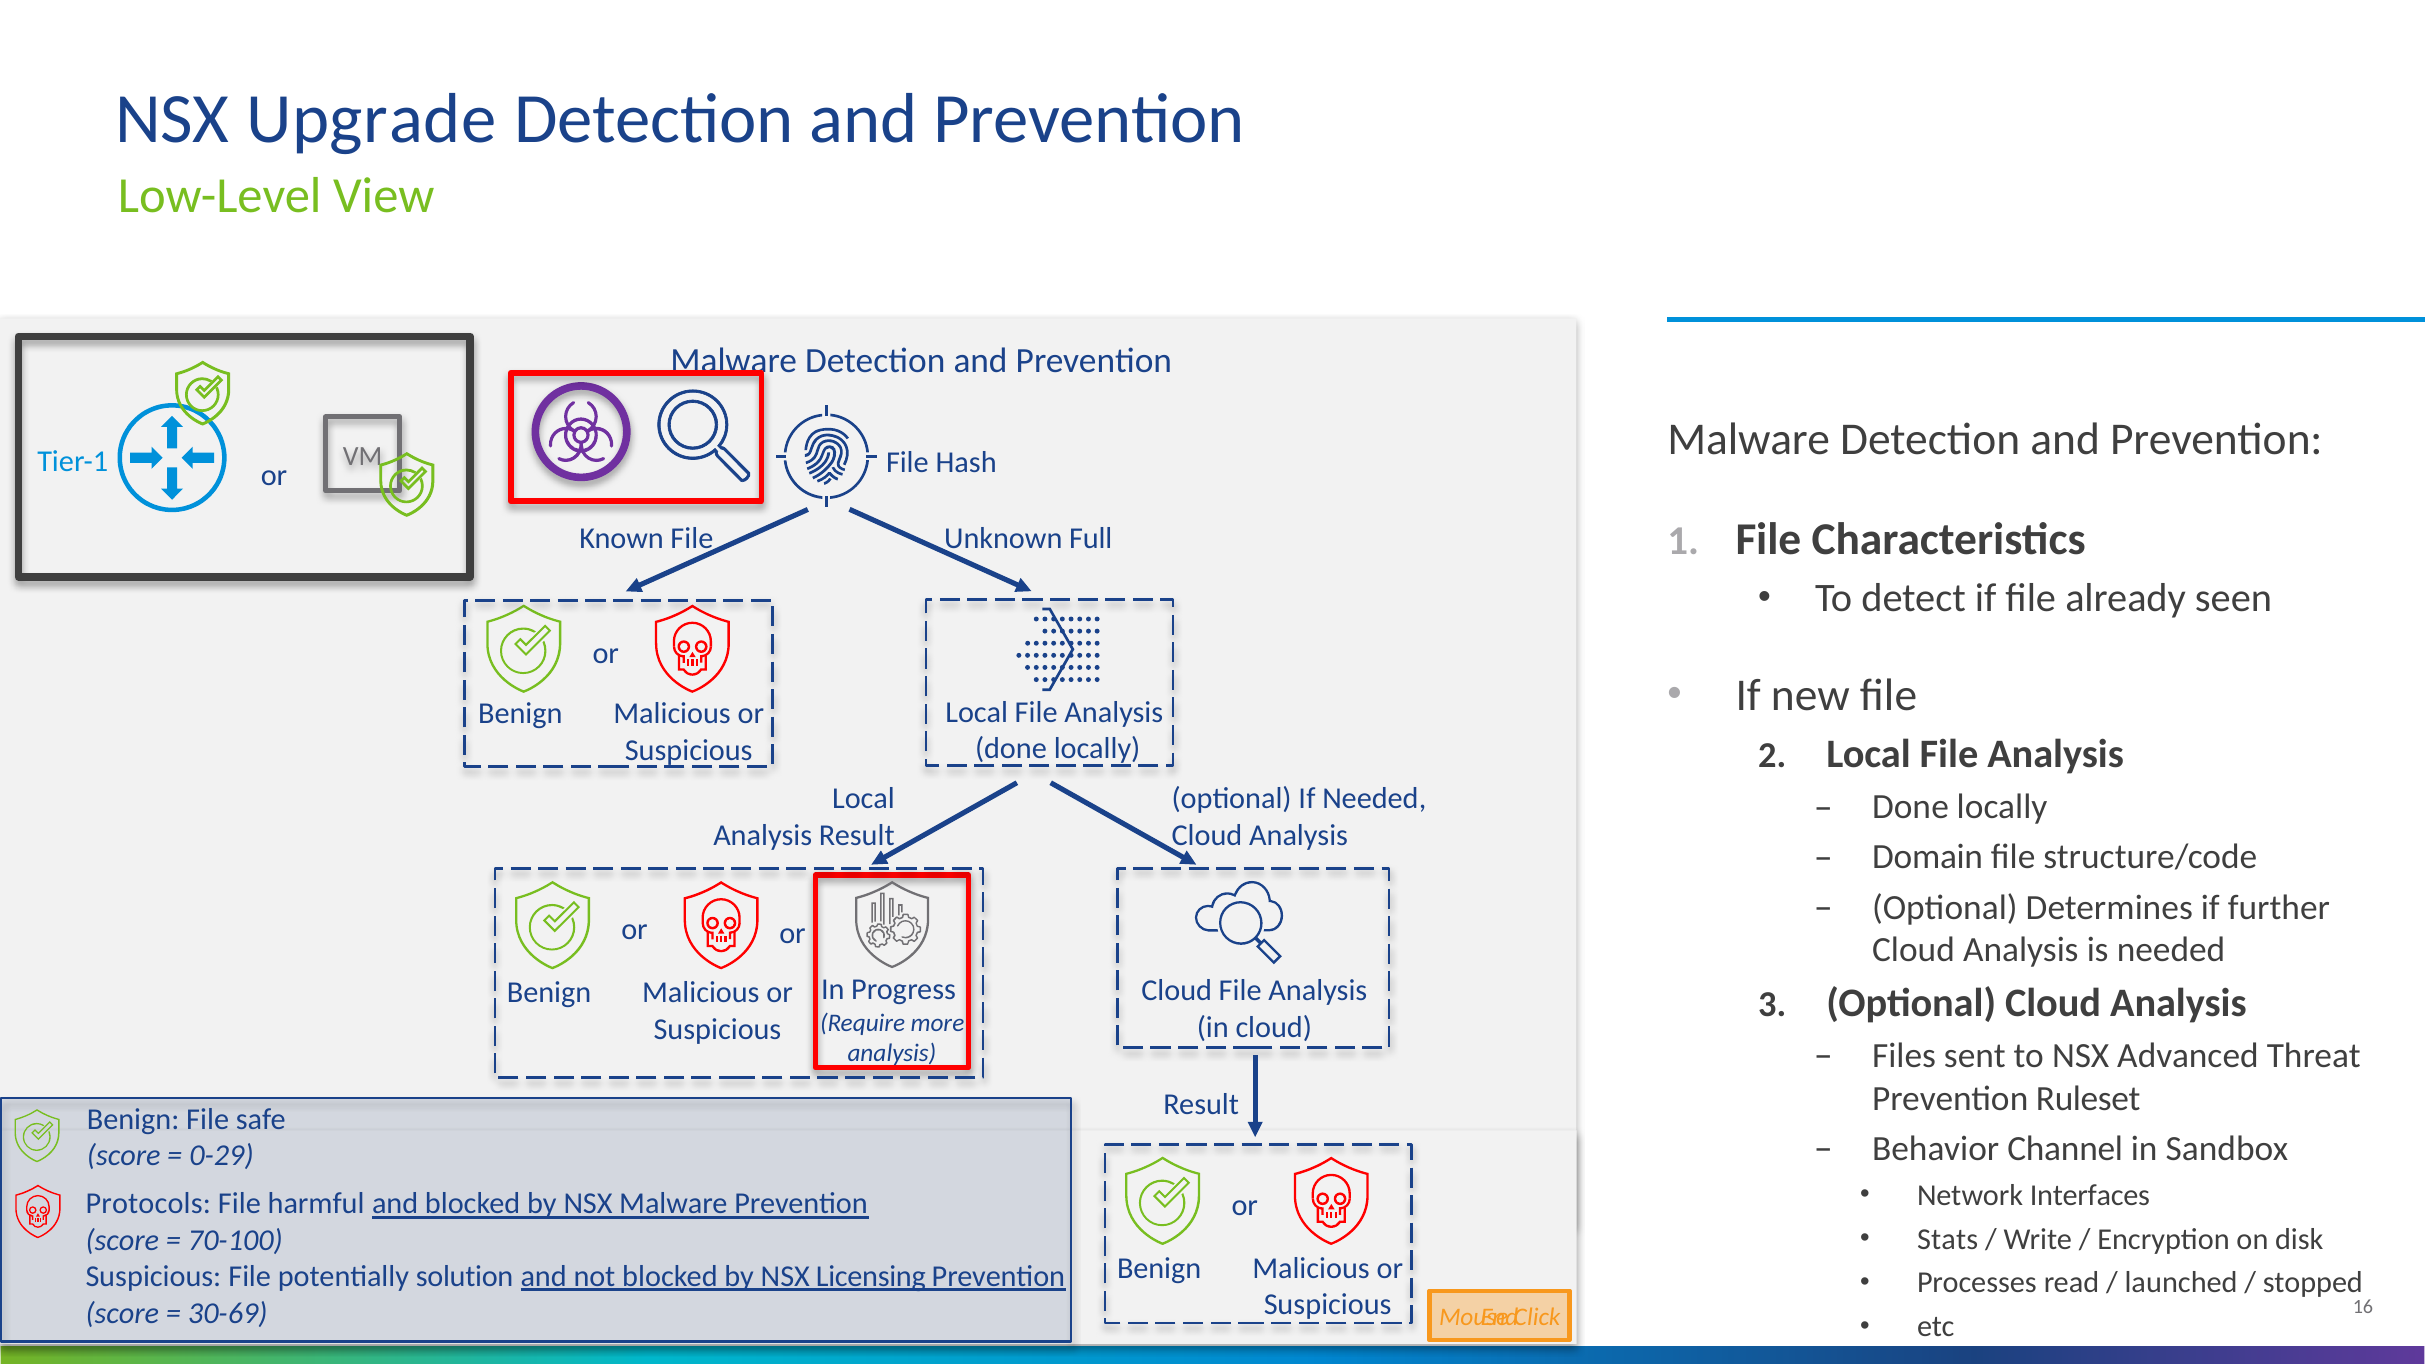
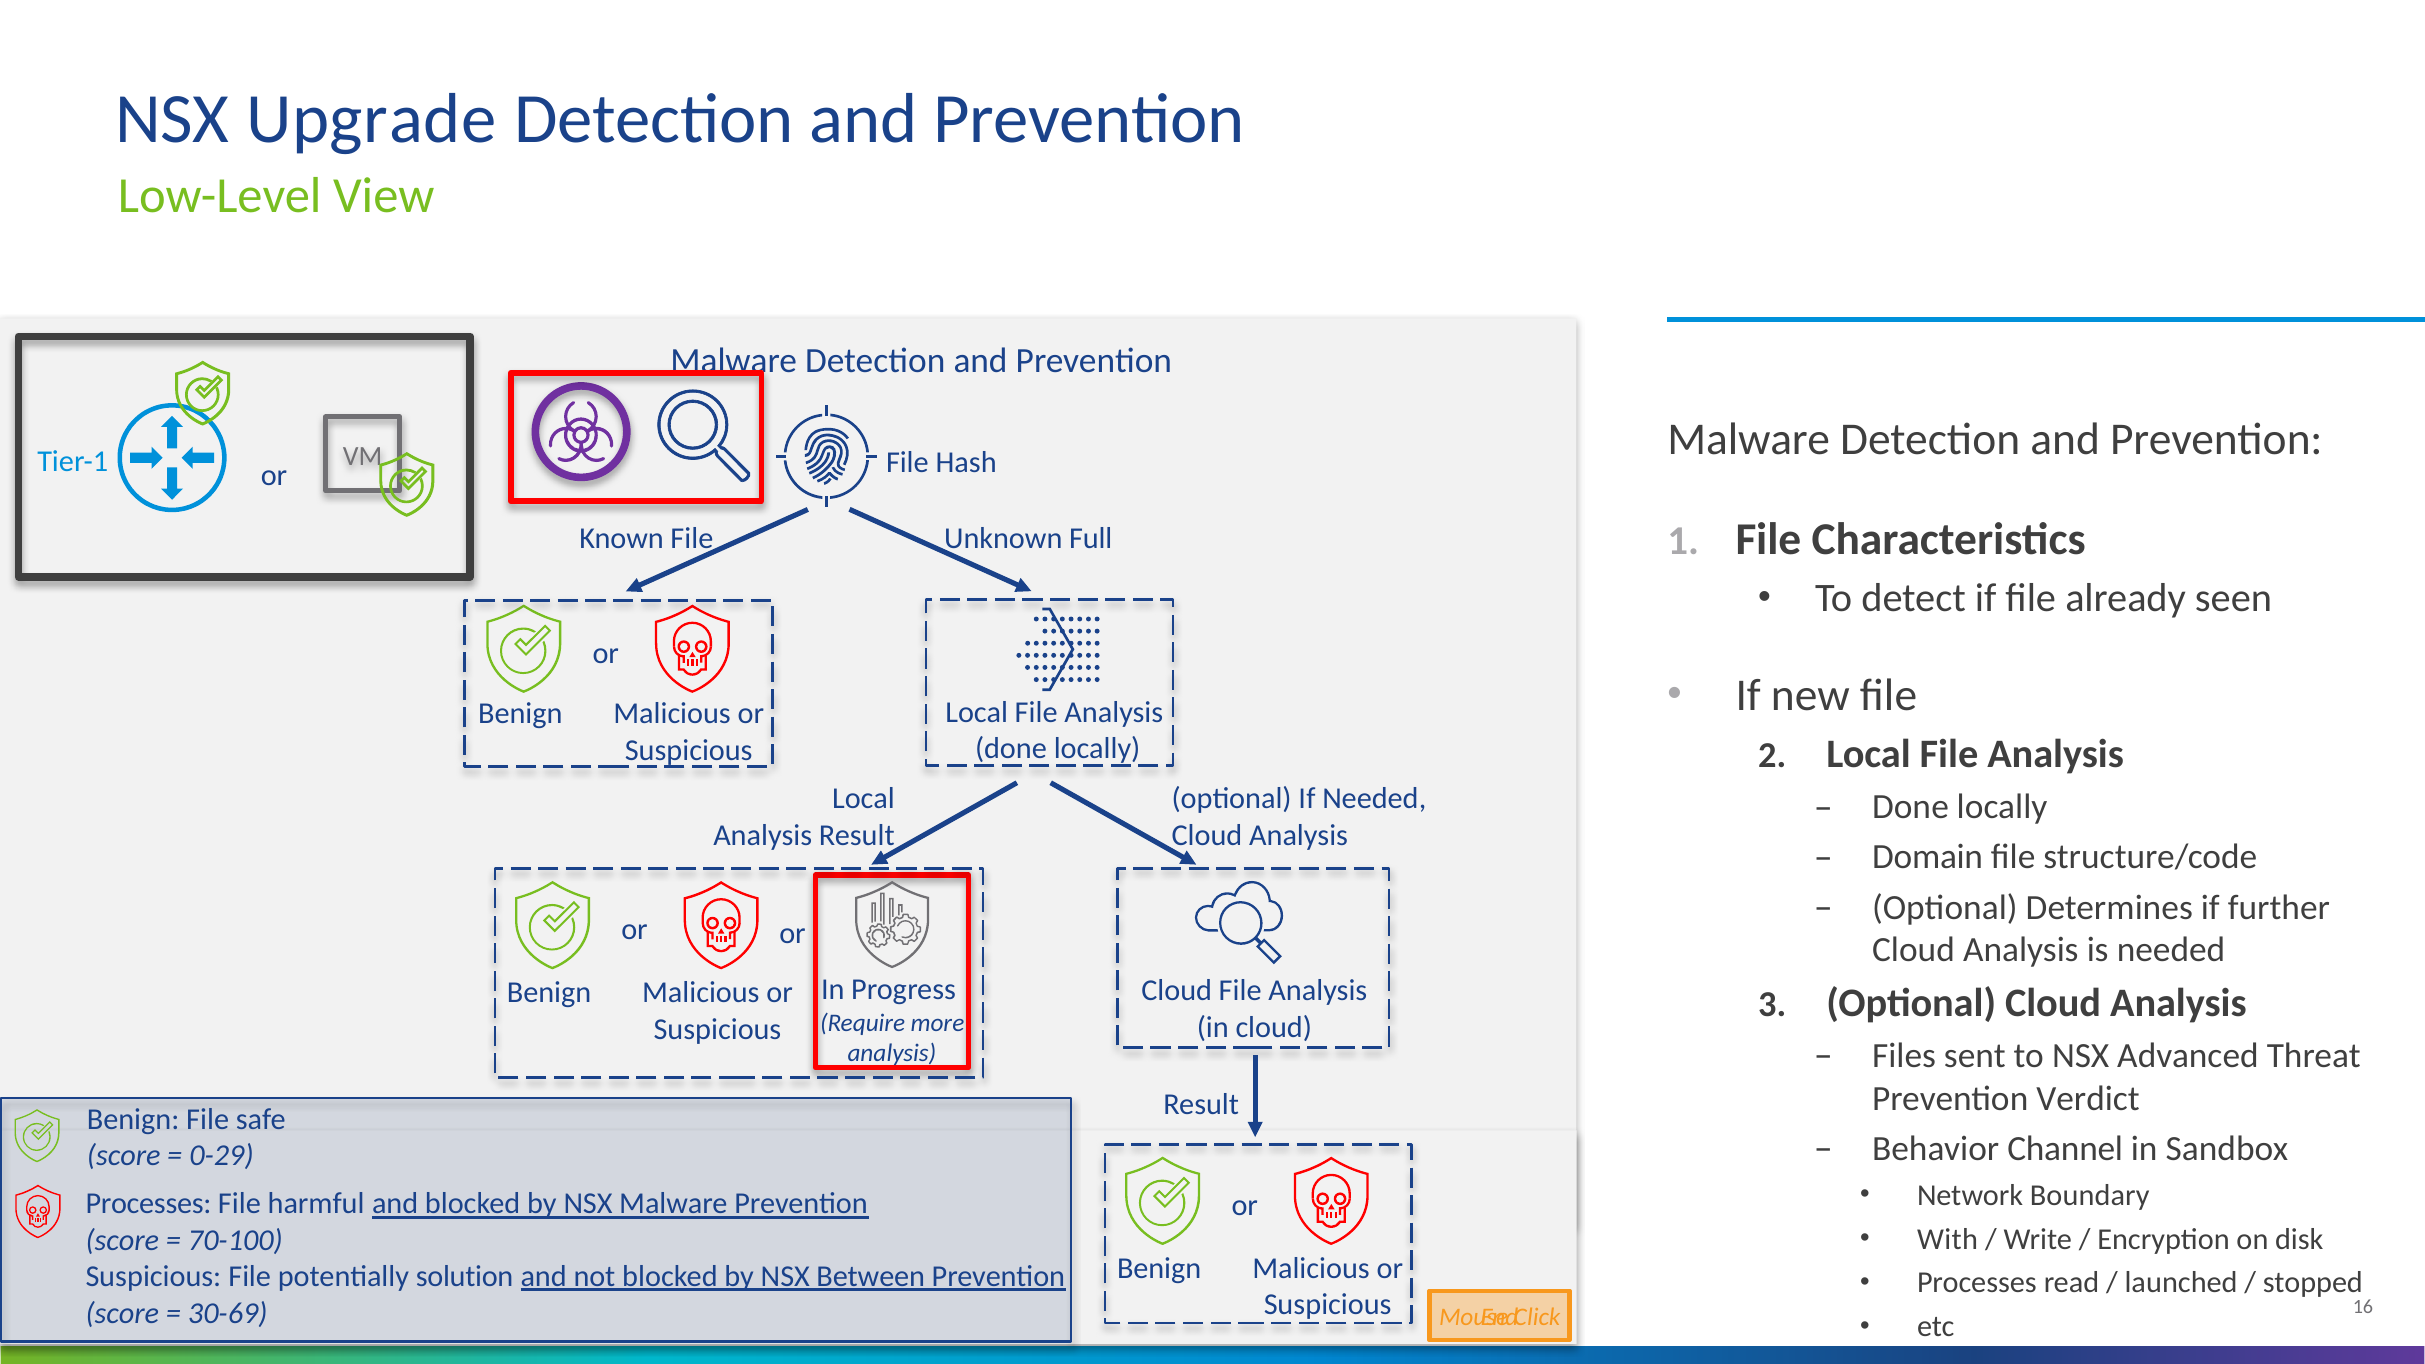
Ruleset: Ruleset -> Verdict
Interfaces: Interfaces -> Boundary
Protocols at (148, 1204): Protocols -> Processes
Stats: Stats -> With
Licensing: Licensing -> Between
